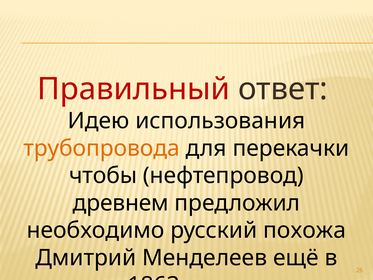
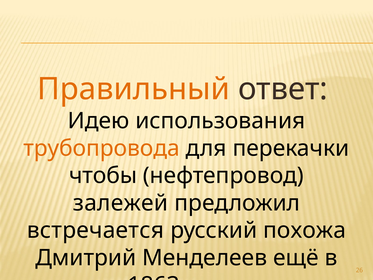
Правильный colour: red -> orange
древнем: древнем -> залежей
необходимо: необходимо -> встречается
